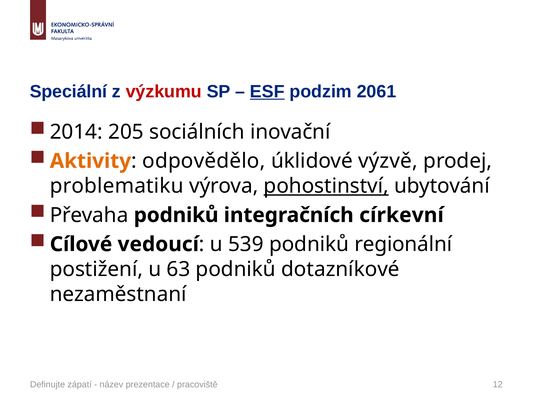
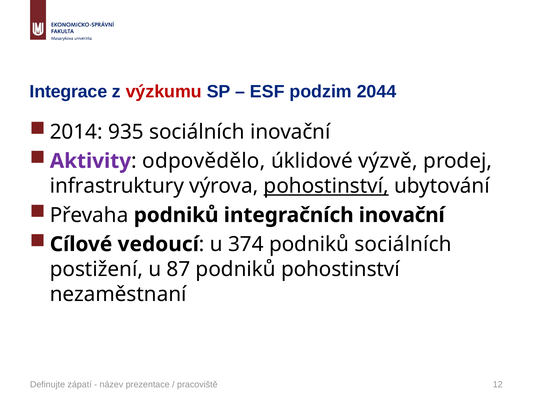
Speciální: Speciální -> Integrace
ESF underline: present -> none
2061: 2061 -> 2044
205: 205 -> 935
Aktivity colour: orange -> purple
problematiku: problematiku -> infrastruktury
integračních církevní: církevní -> inovační
539: 539 -> 374
podniků regionální: regionální -> sociálních
63: 63 -> 87
podniků dotazníkové: dotazníkové -> pohostinství
